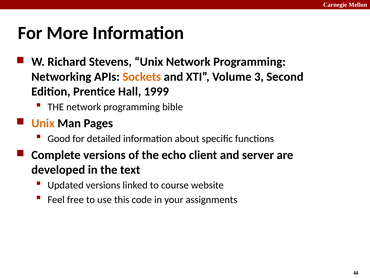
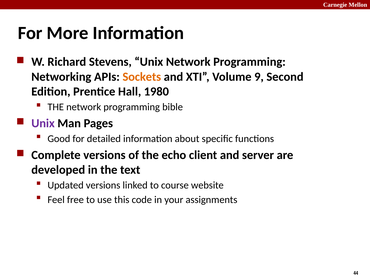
3: 3 -> 9
1999: 1999 -> 1980
Unix at (43, 123) colour: orange -> purple
